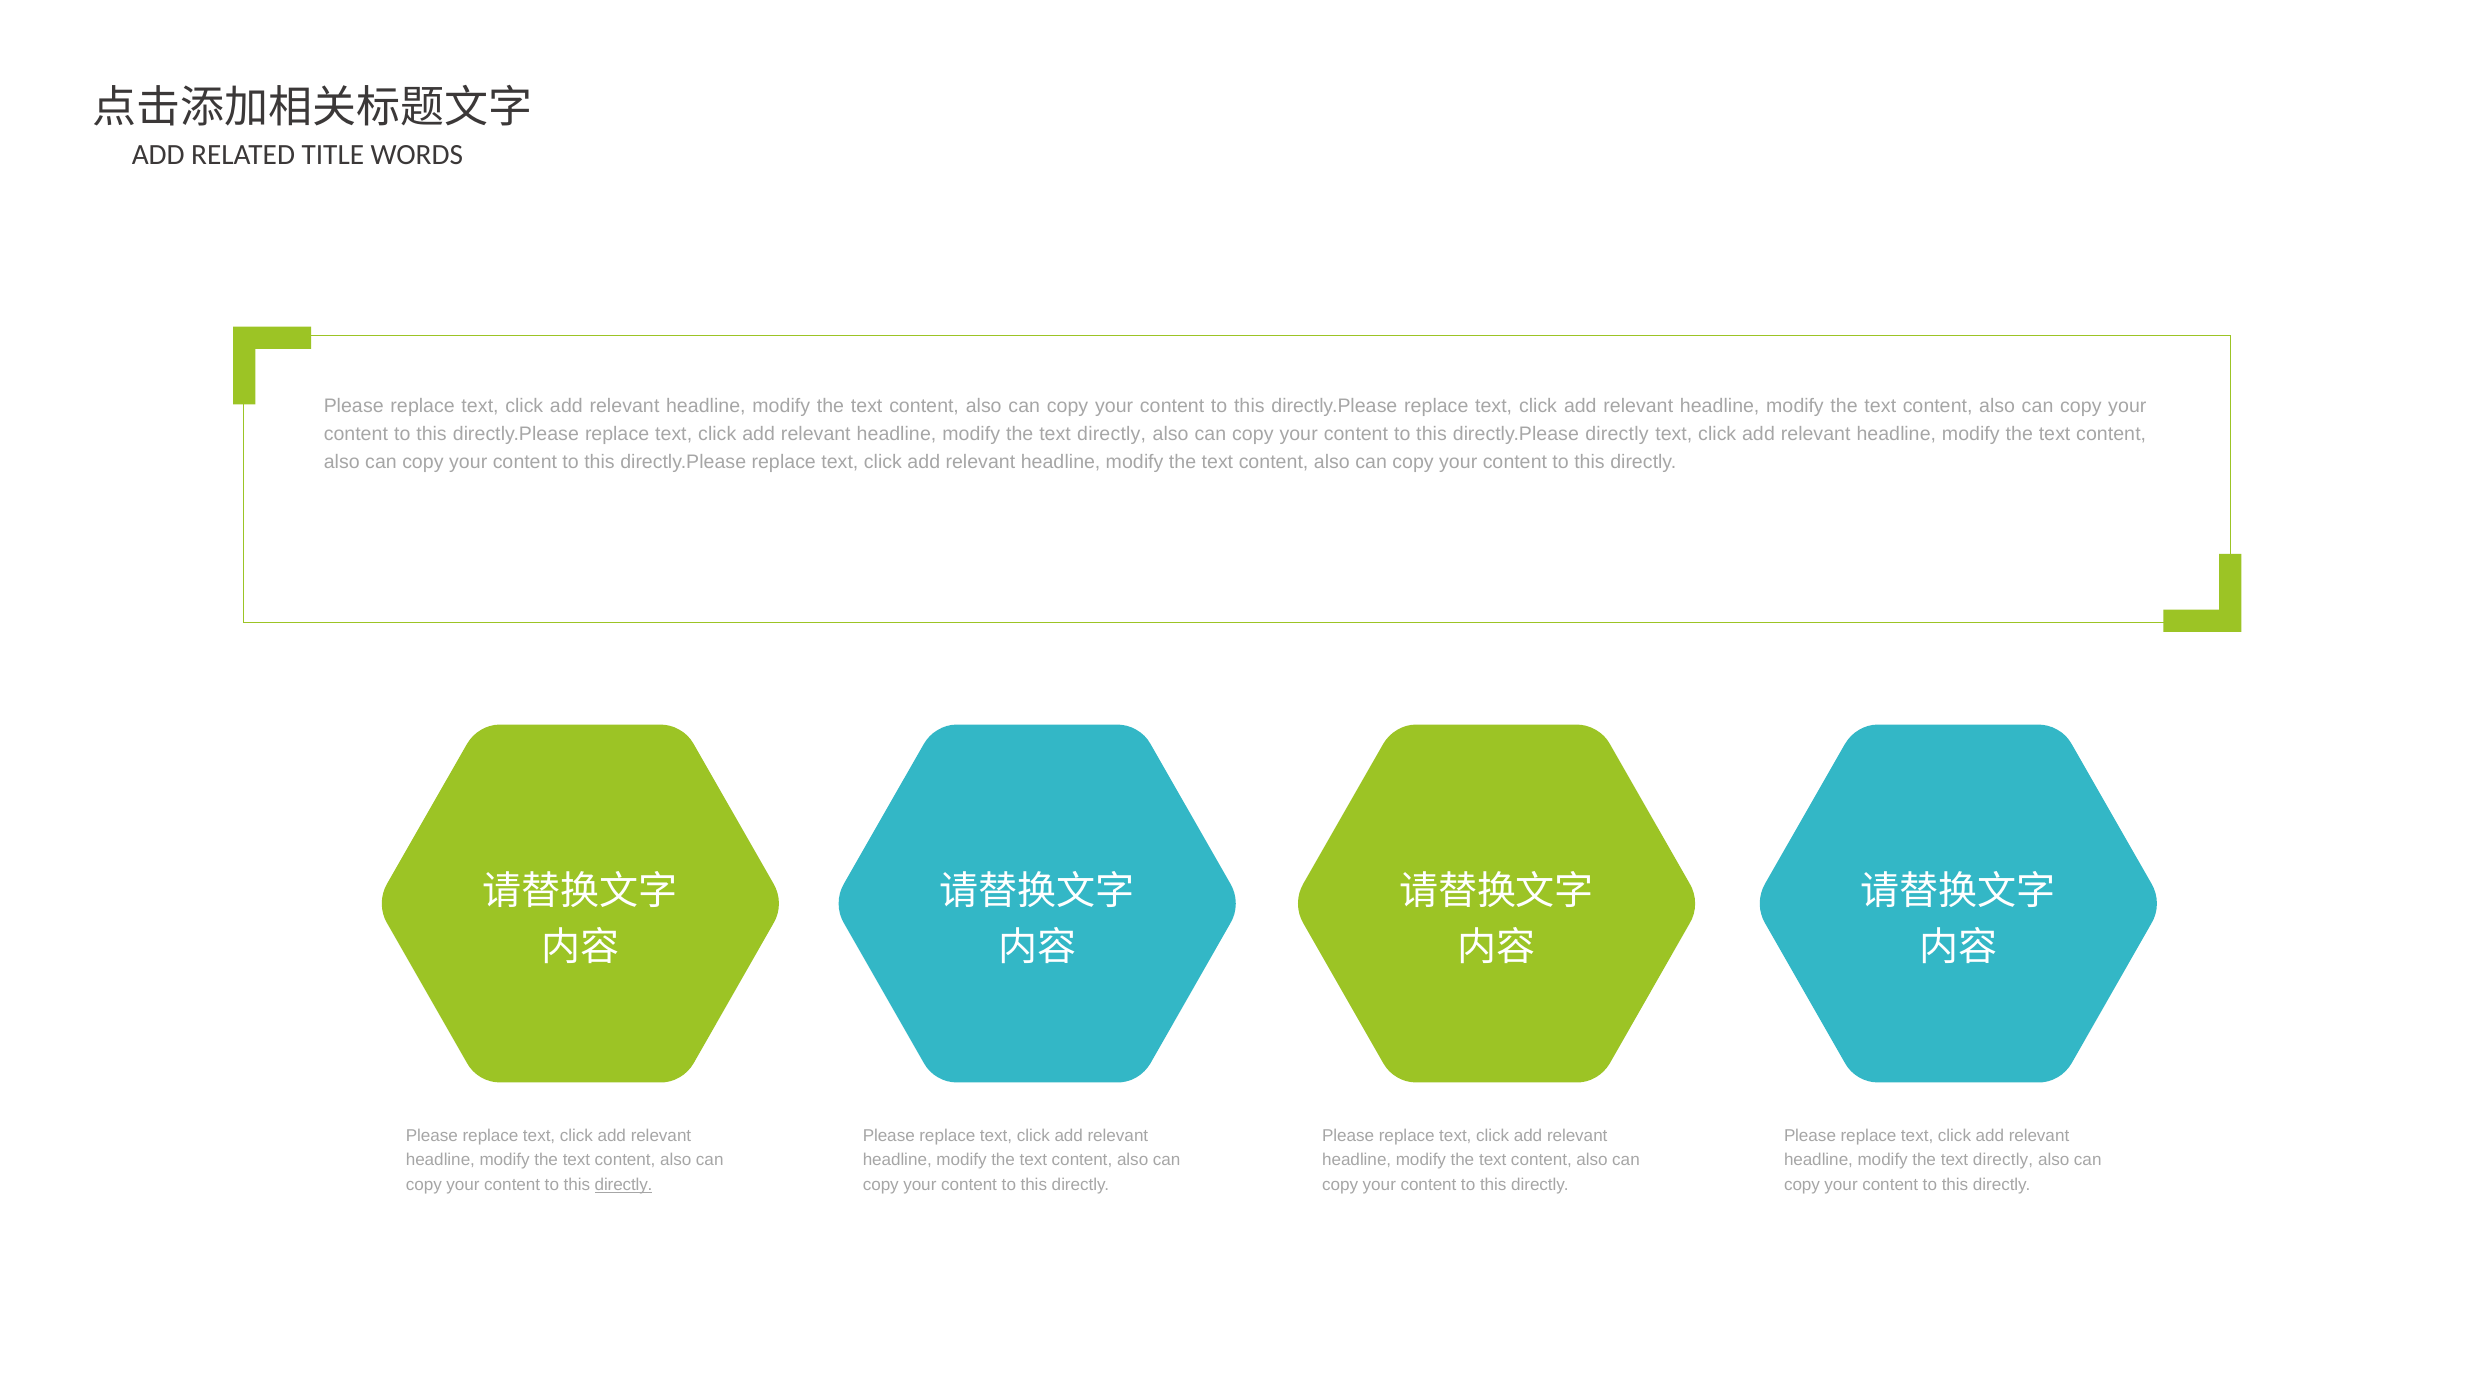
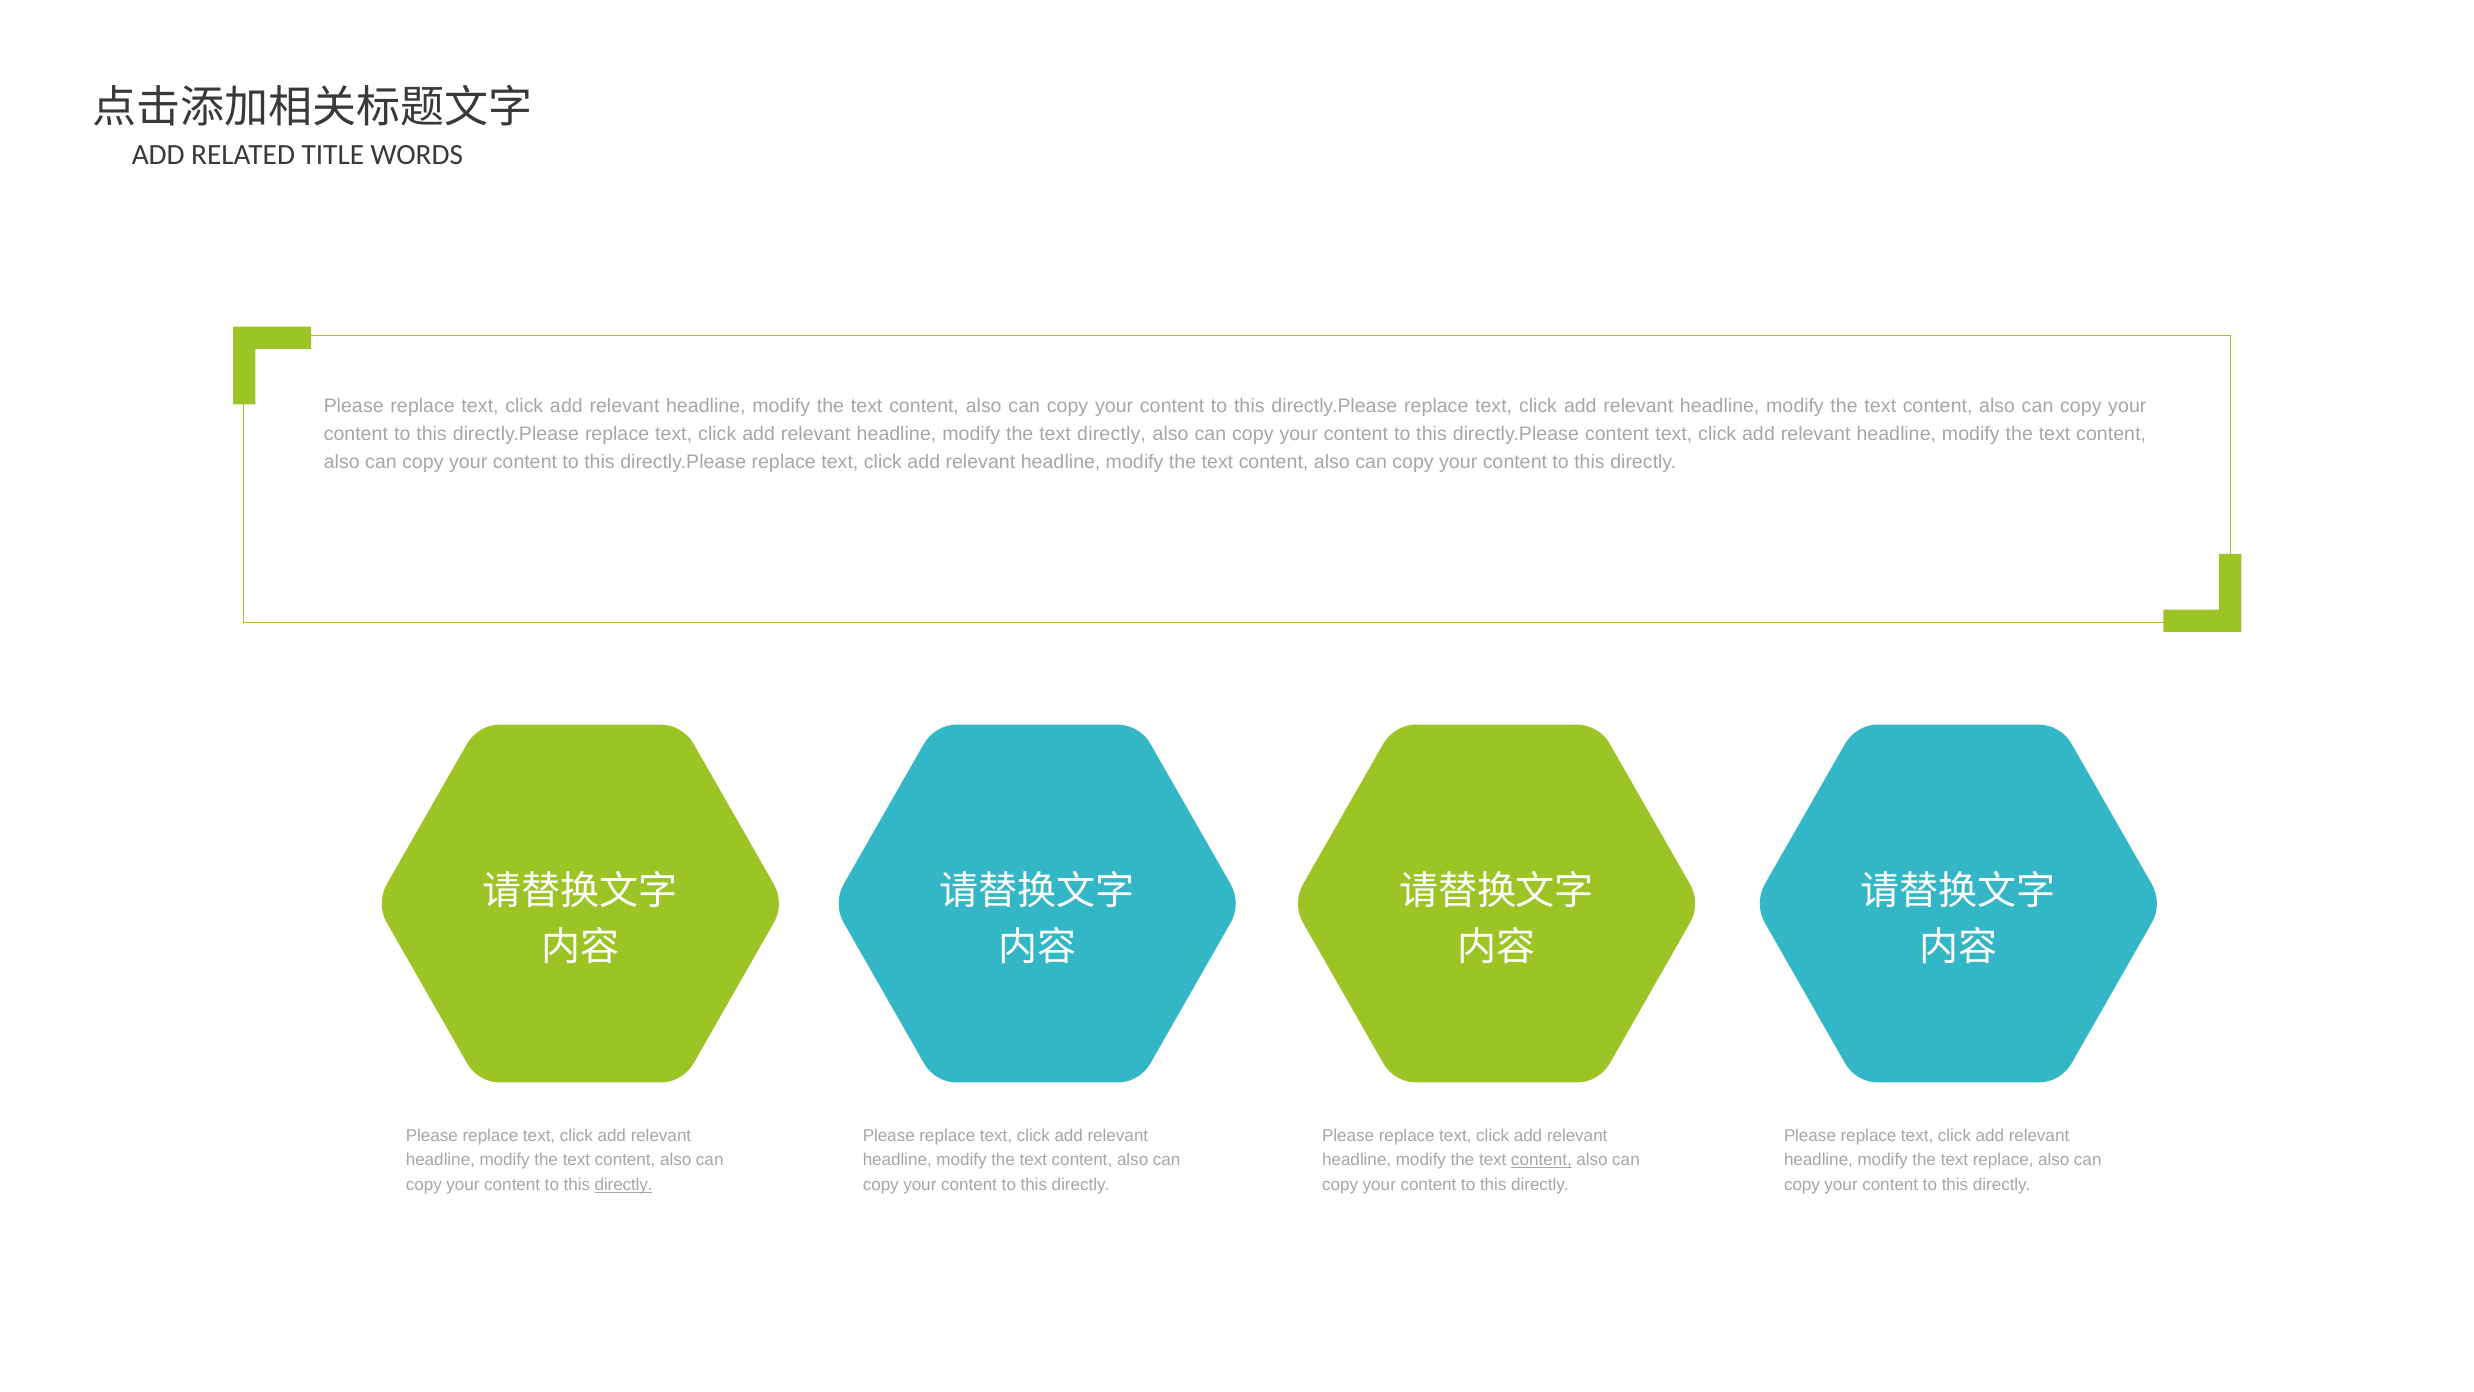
directly.Please directly: directly -> content
content at (1541, 1160) underline: none -> present
directly at (2003, 1160): directly -> replace
